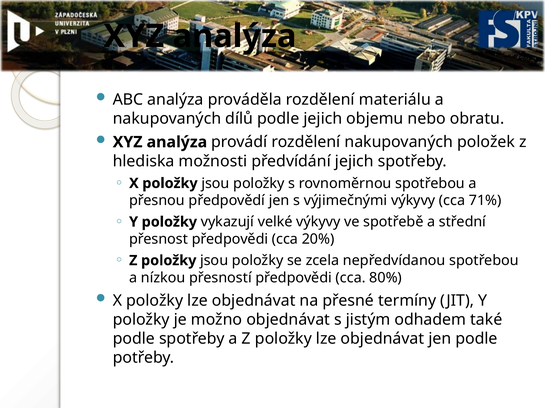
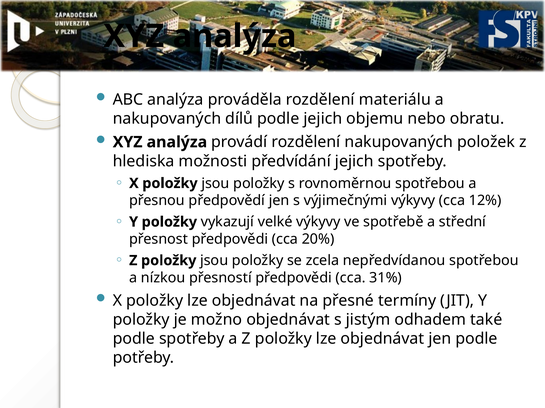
71%: 71% -> 12%
80%: 80% -> 31%
